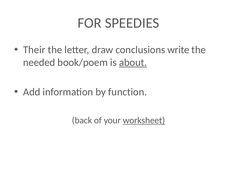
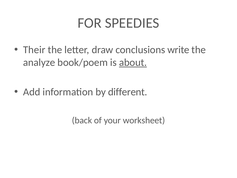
needed: needed -> analyze
function: function -> different
worksheet underline: present -> none
